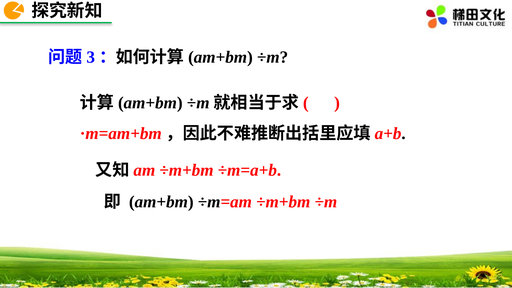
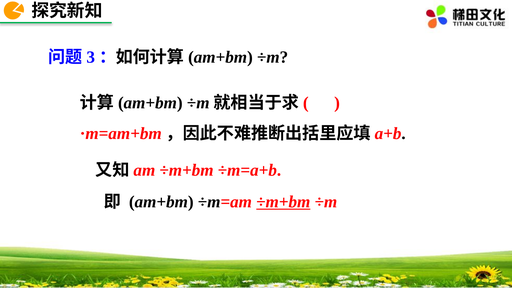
÷m+bm at (283, 202) underline: none -> present
